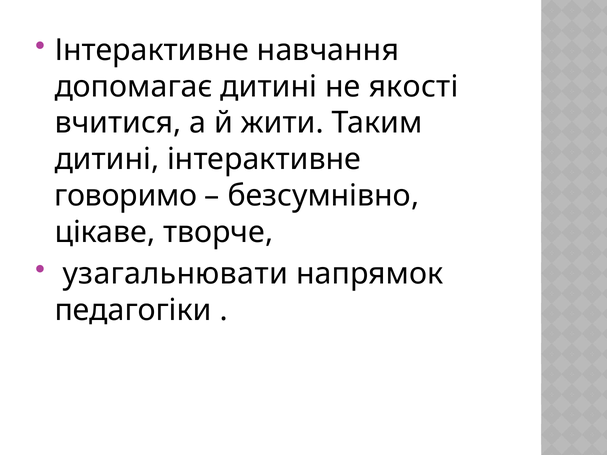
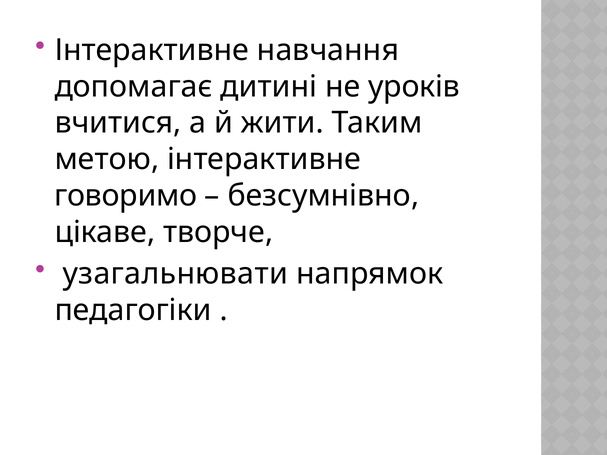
якості: якості -> уроків
дитині at (107, 159): дитині -> метою
